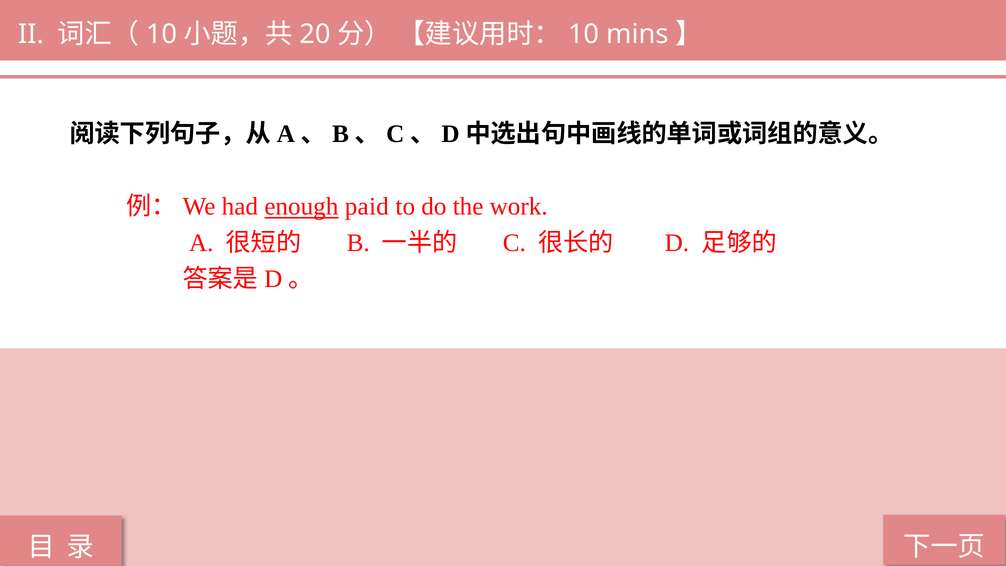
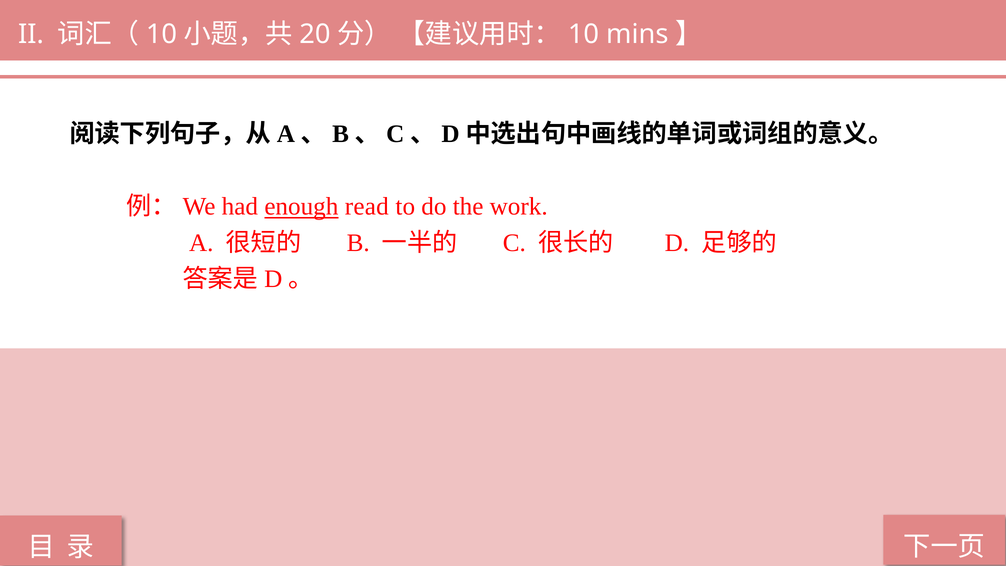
paid: paid -> read
